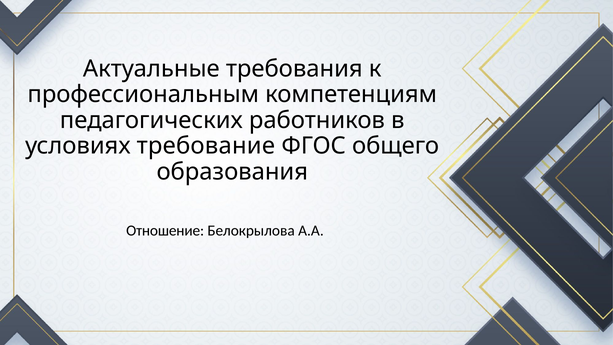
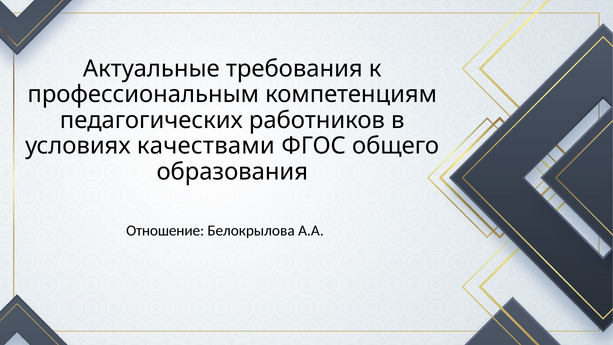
требование: требование -> качествами
